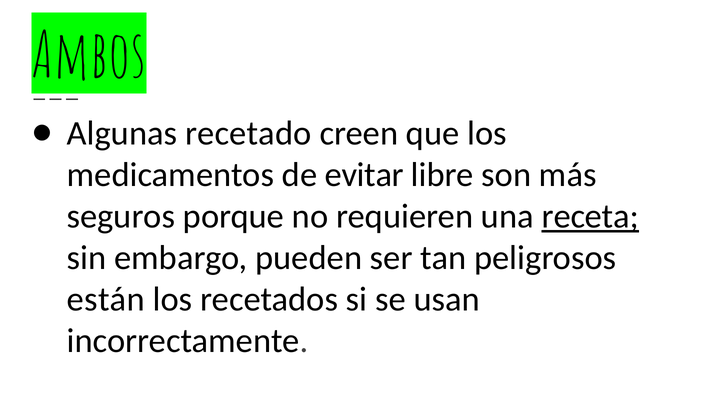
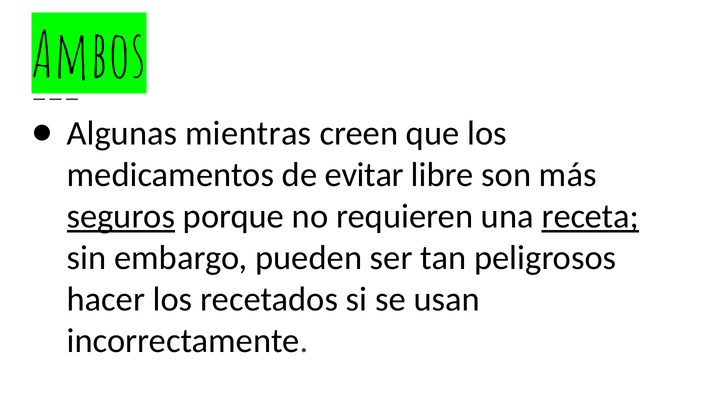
recetado: recetado -> mientras
seguros underline: none -> present
están: están -> hacer
